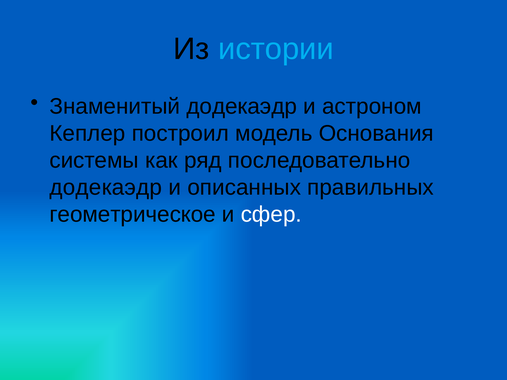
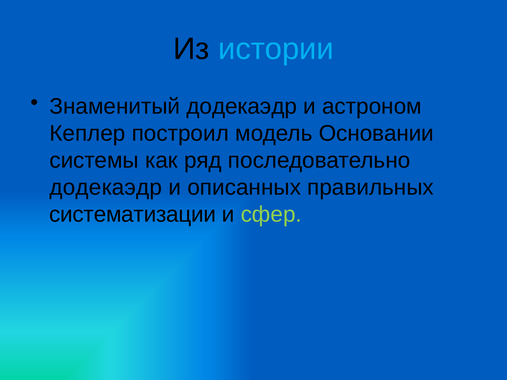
Основания: Основания -> Основании
геометрическое: геометрическое -> систематизации
сфер colour: white -> light green
